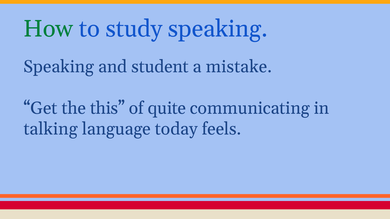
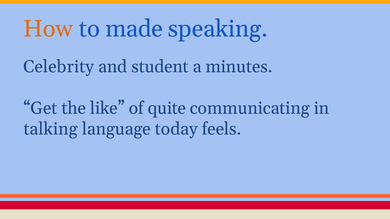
How colour: green -> orange
study: study -> made
Speaking at (59, 67): Speaking -> Celebrity
mistake: mistake -> minutes
this: this -> like
